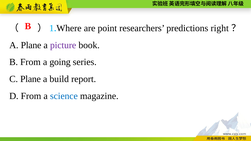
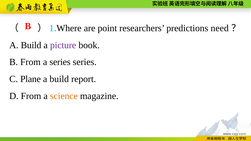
right: right -> need
Plane at (31, 45): Plane -> Build
a going: going -> series
science colour: blue -> orange
